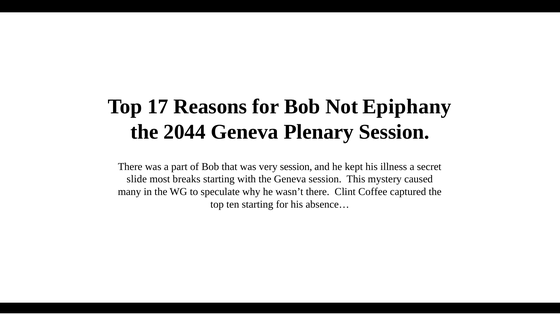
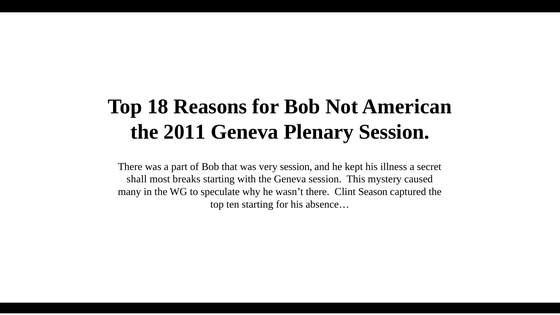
17: 17 -> 18
Epiphany: Epiphany -> American
2044: 2044 -> 2011
slide: slide -> shall
Coffee: Coffee -> Season
